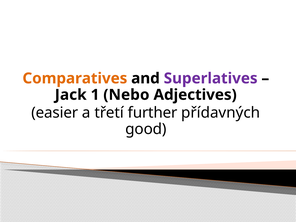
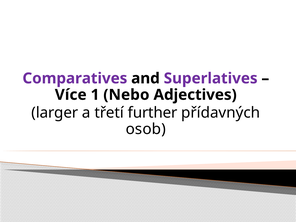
Comparatives colour: orange -> purple
Jack: Jack -> Více
easier: easier -> larger
good: good -> osob
